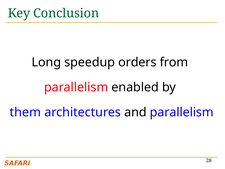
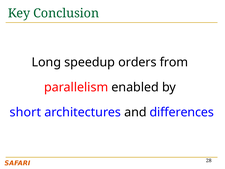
them: them -> short
and parallelism: parallelism -> differences
